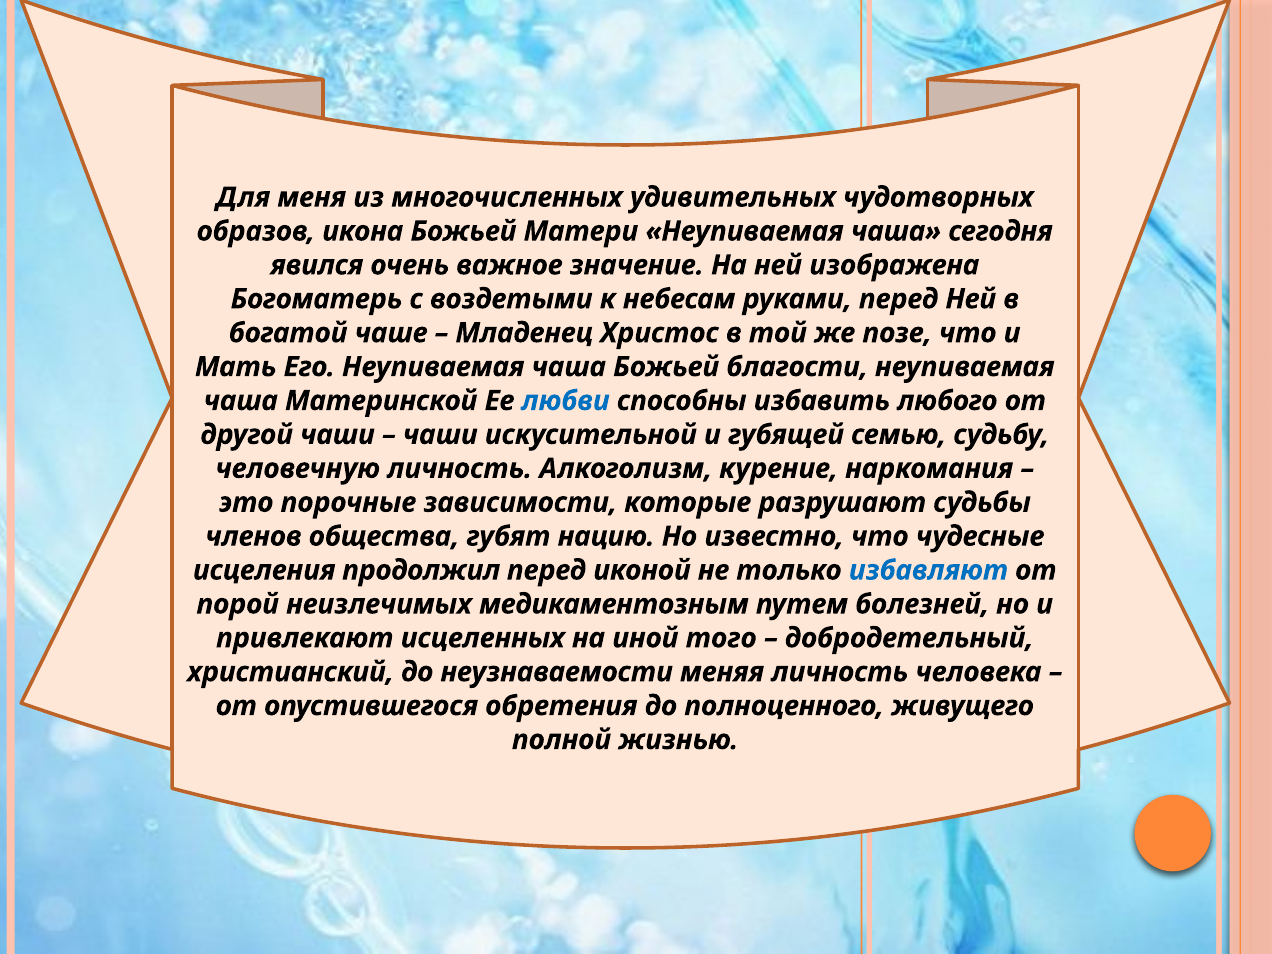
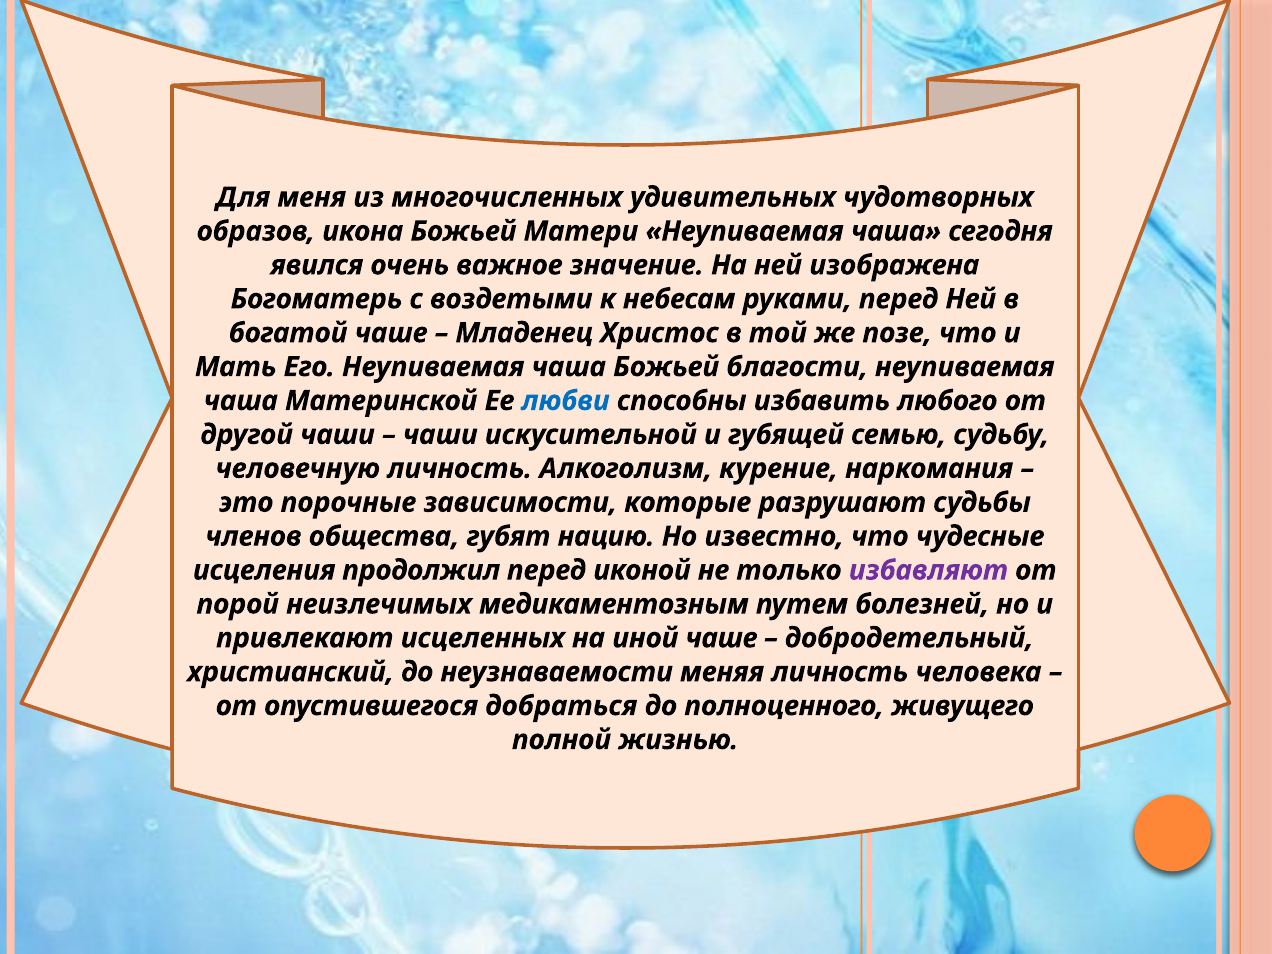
избавляют colour: blue -> purple
иной того: того -> чаше
обретения: обретения -> добраться
